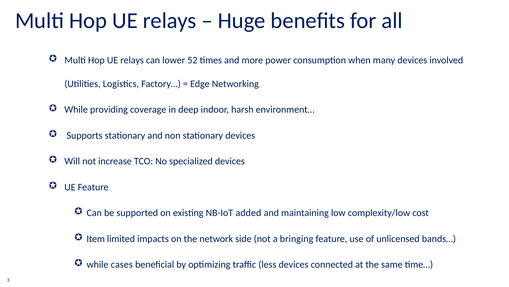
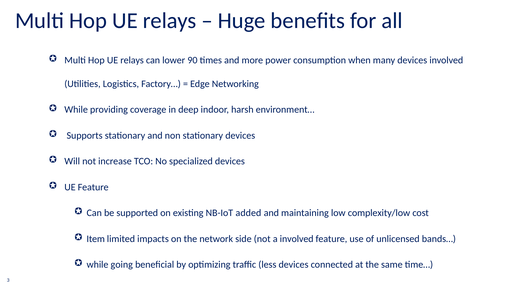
52: 52 -> 90
a bringing: bringing -> involved
cases: cases -> going
